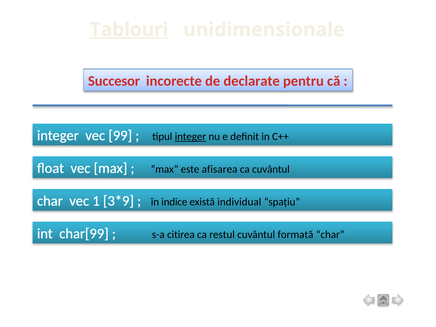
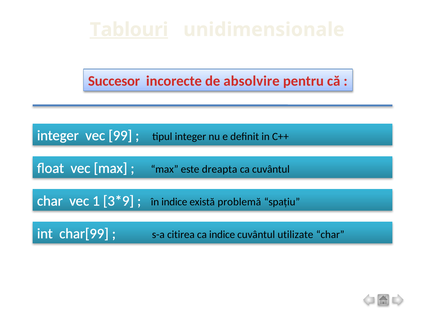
declarate: declarate -> absolvire
integer at (190, 137) underline: present -> none
afisarea: afisarea -> dreapta
individual: individual -> problemă
ca restul: restul -> indice
formată: formată -> utilizate
